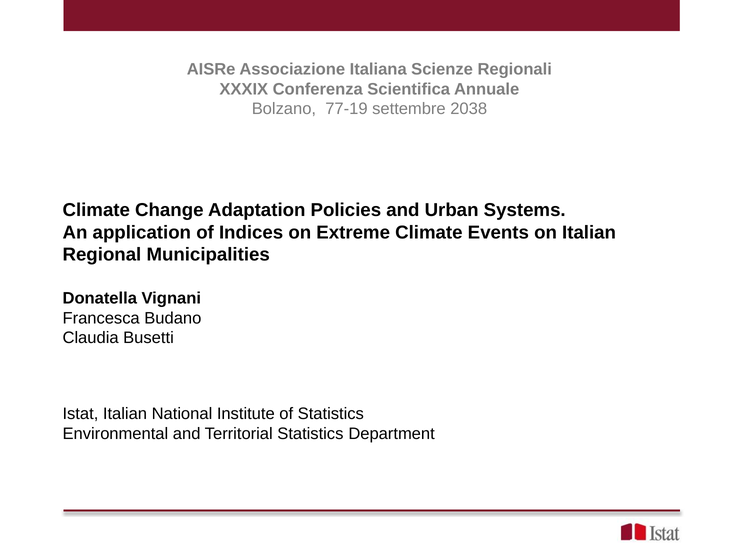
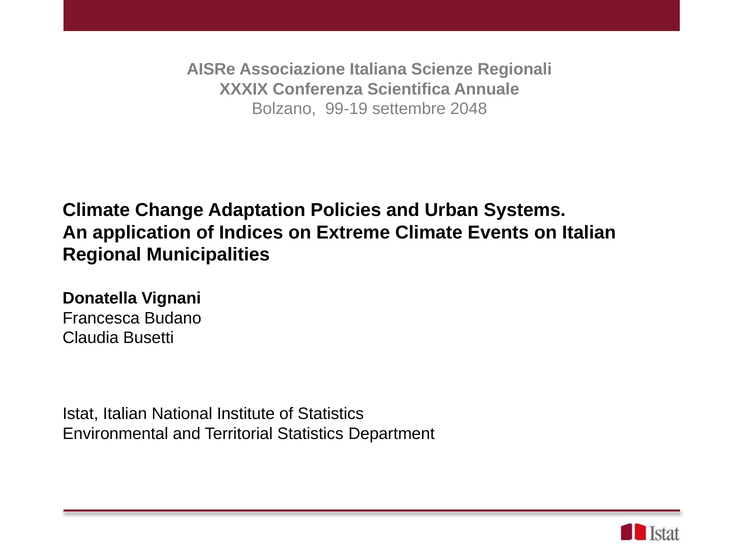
77-19: 77-19 -> 99-19
2038: 2038 -> 2048
